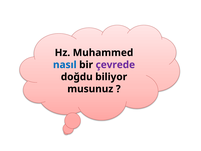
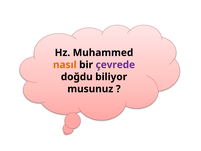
nasıl colour: blue -> orange
